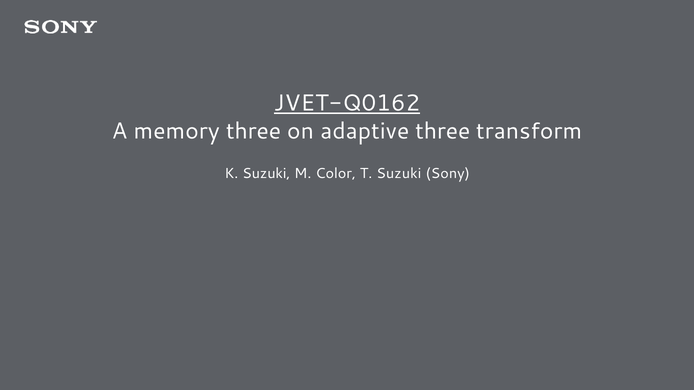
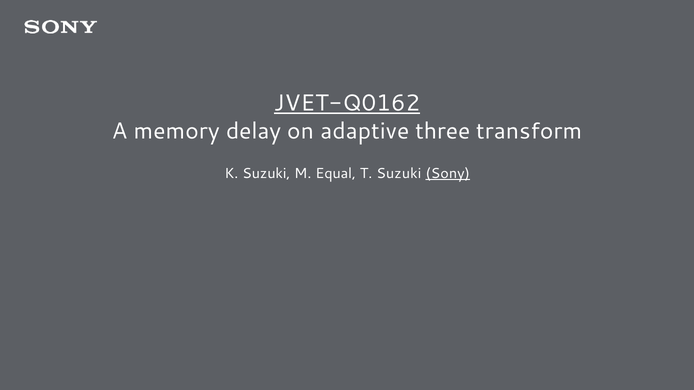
memory three: three -> delay
Color: Color -> Equal
Sony underline: none -> present
